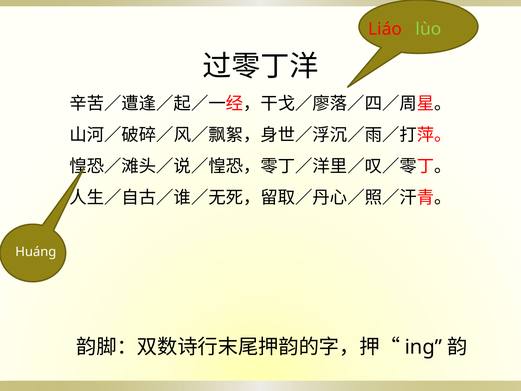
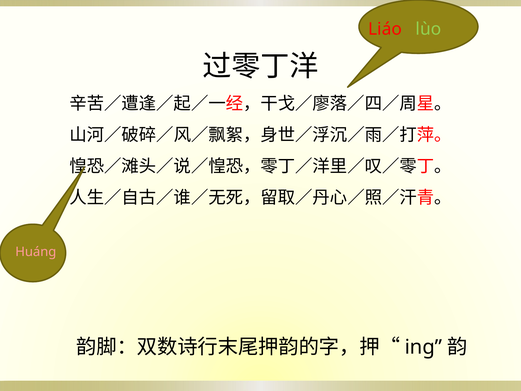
Huáng colour: white -> pink
